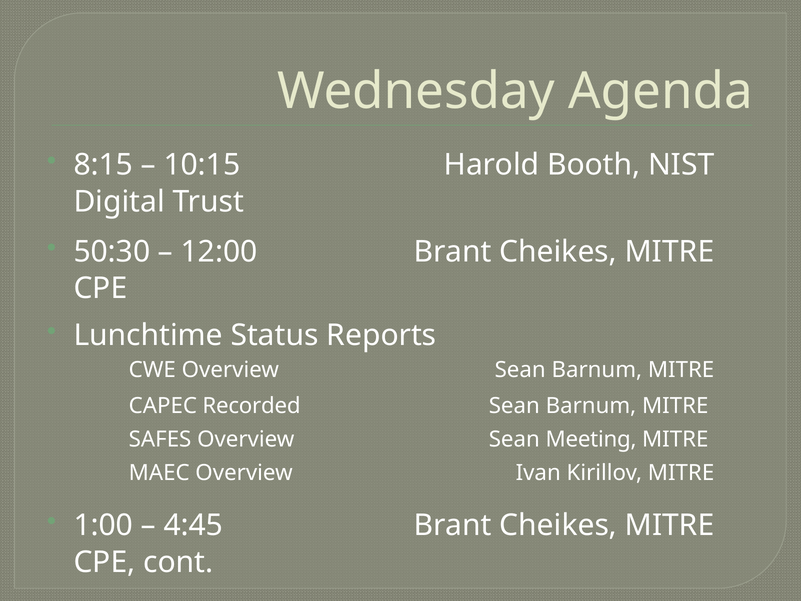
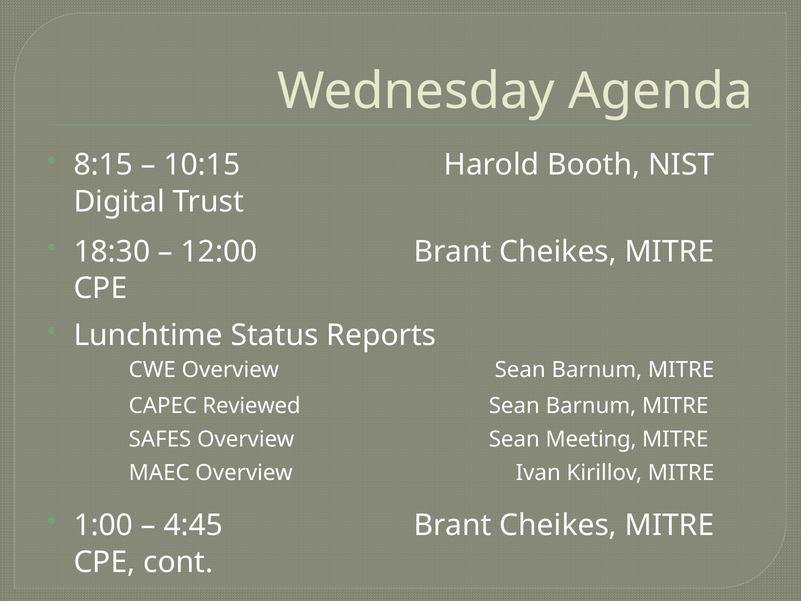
50:30: 50:30 -> 18:30
Recorded: Recorded -> Reviewed
